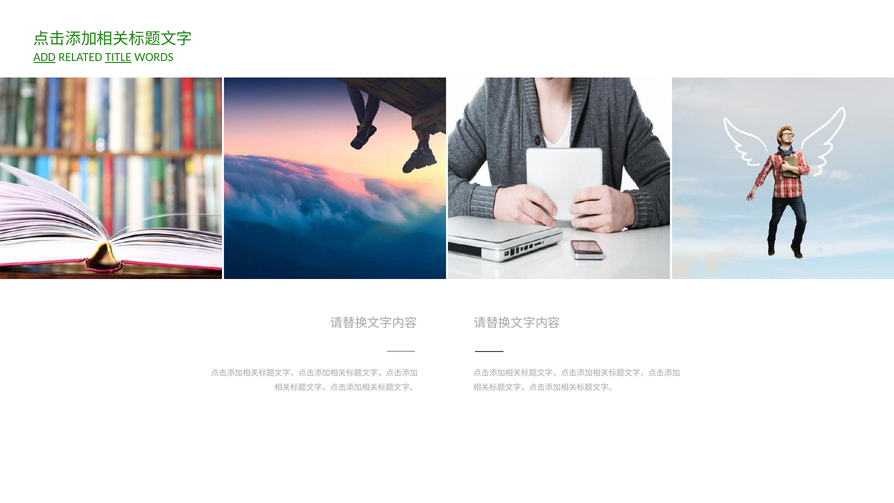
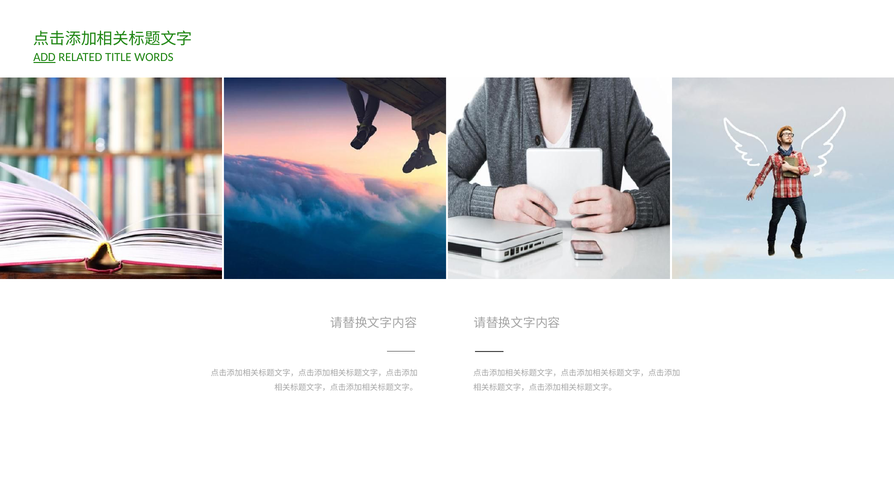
TITLE underline: present -> none
